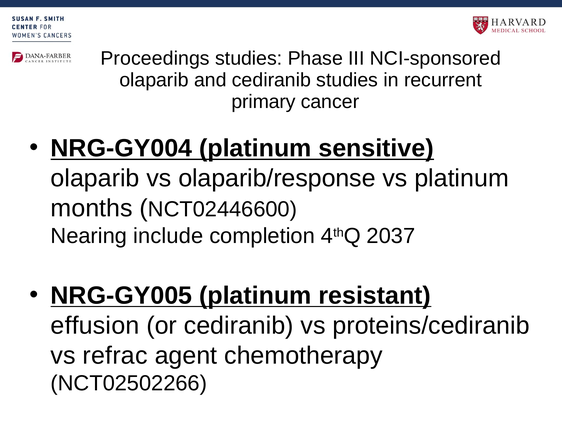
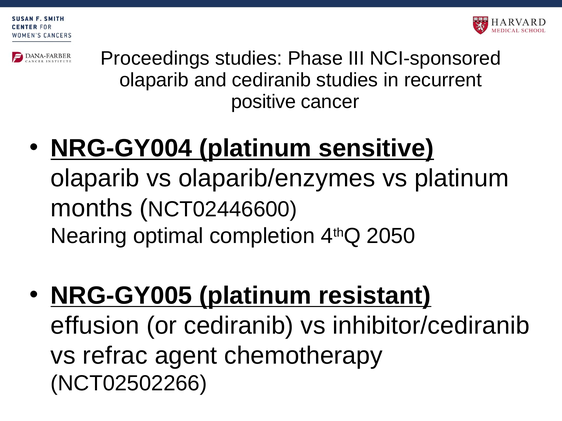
primary: primary -> positive
olaparib/response: olaparib/response -> olaparib/enzymes
include: include -> optimal
2037: 2037 -> 2050
proteins/cediranib: proteins/cediranib -> inhibitor/cediranib
